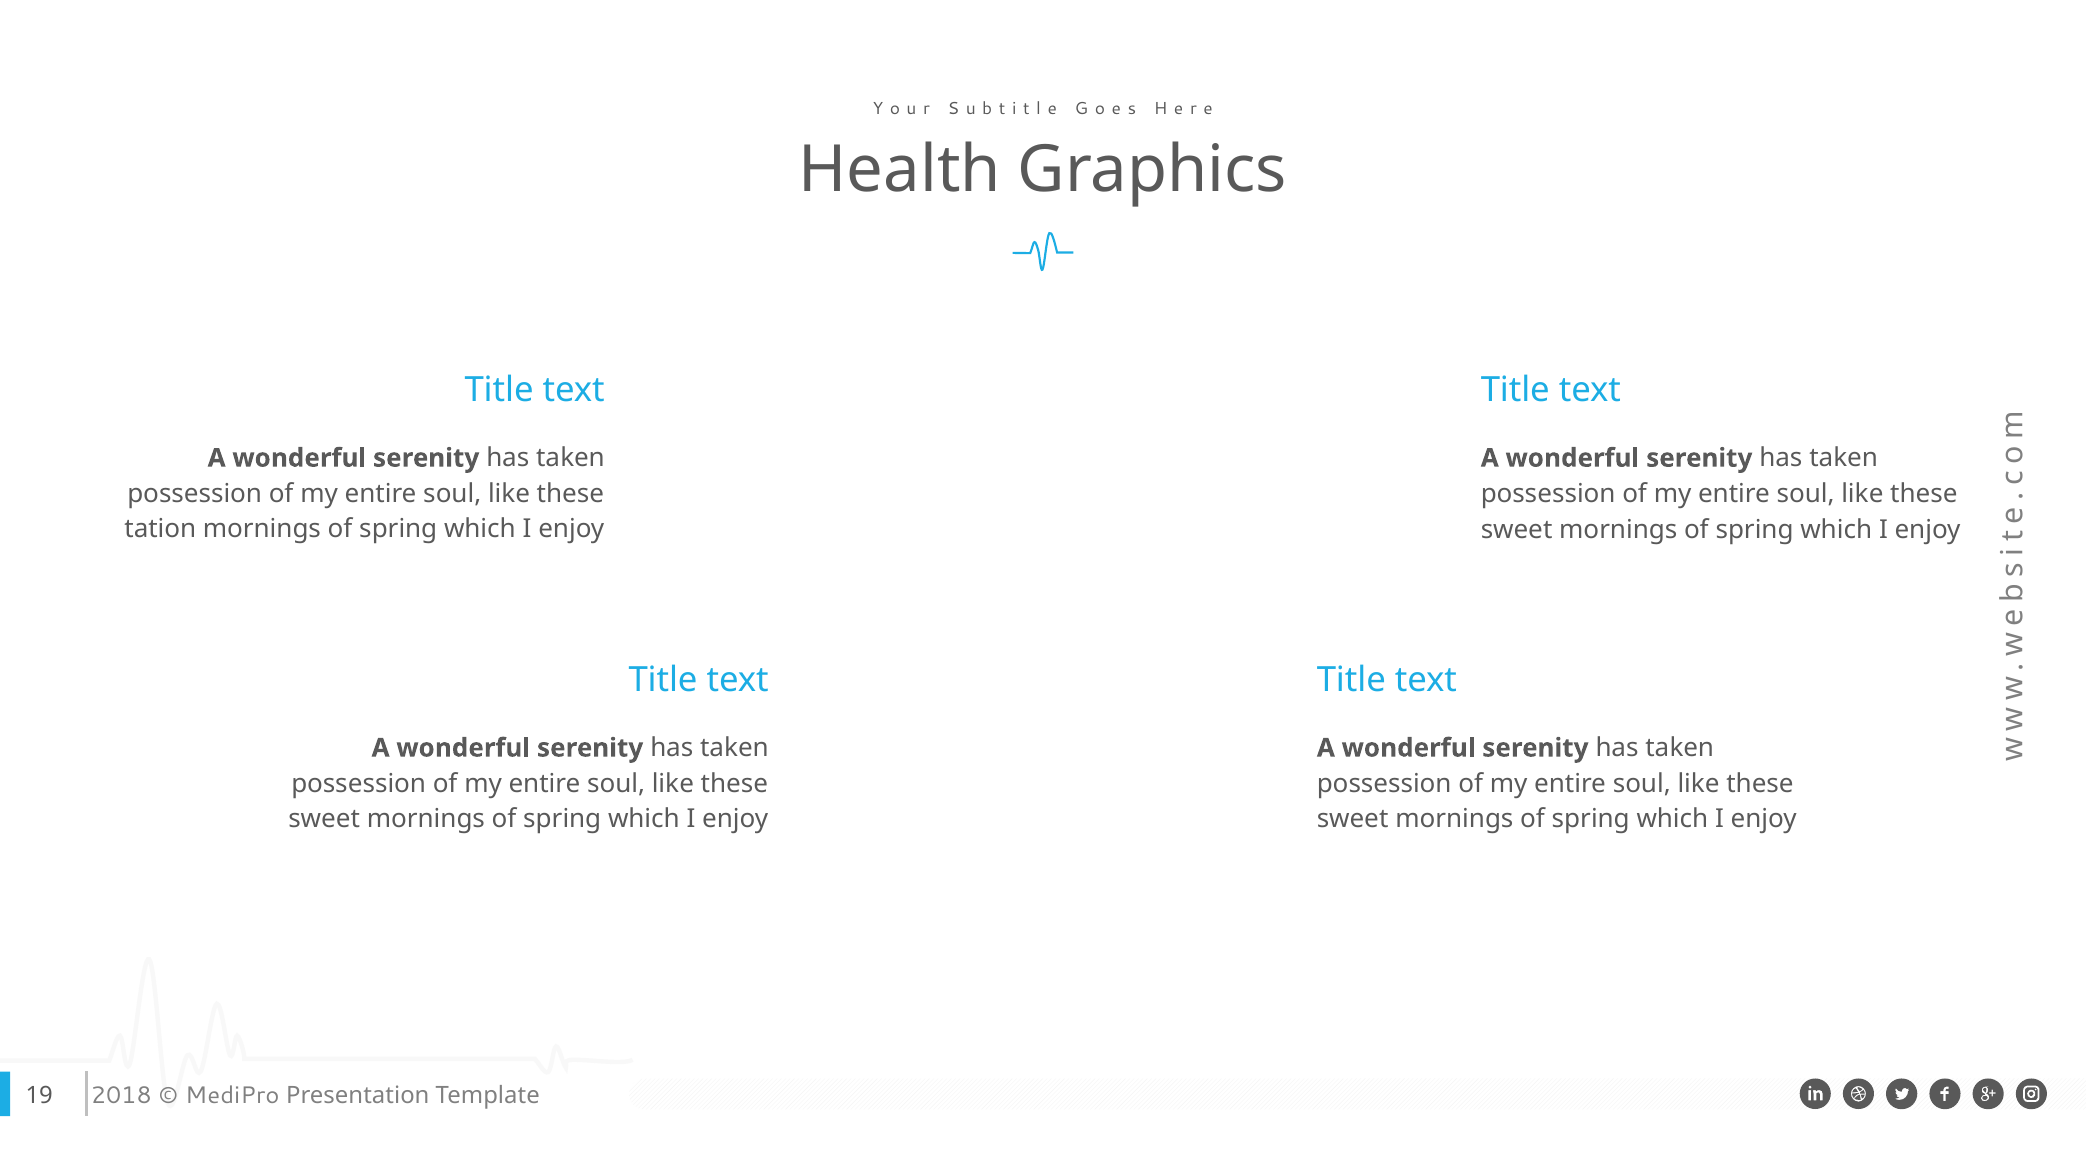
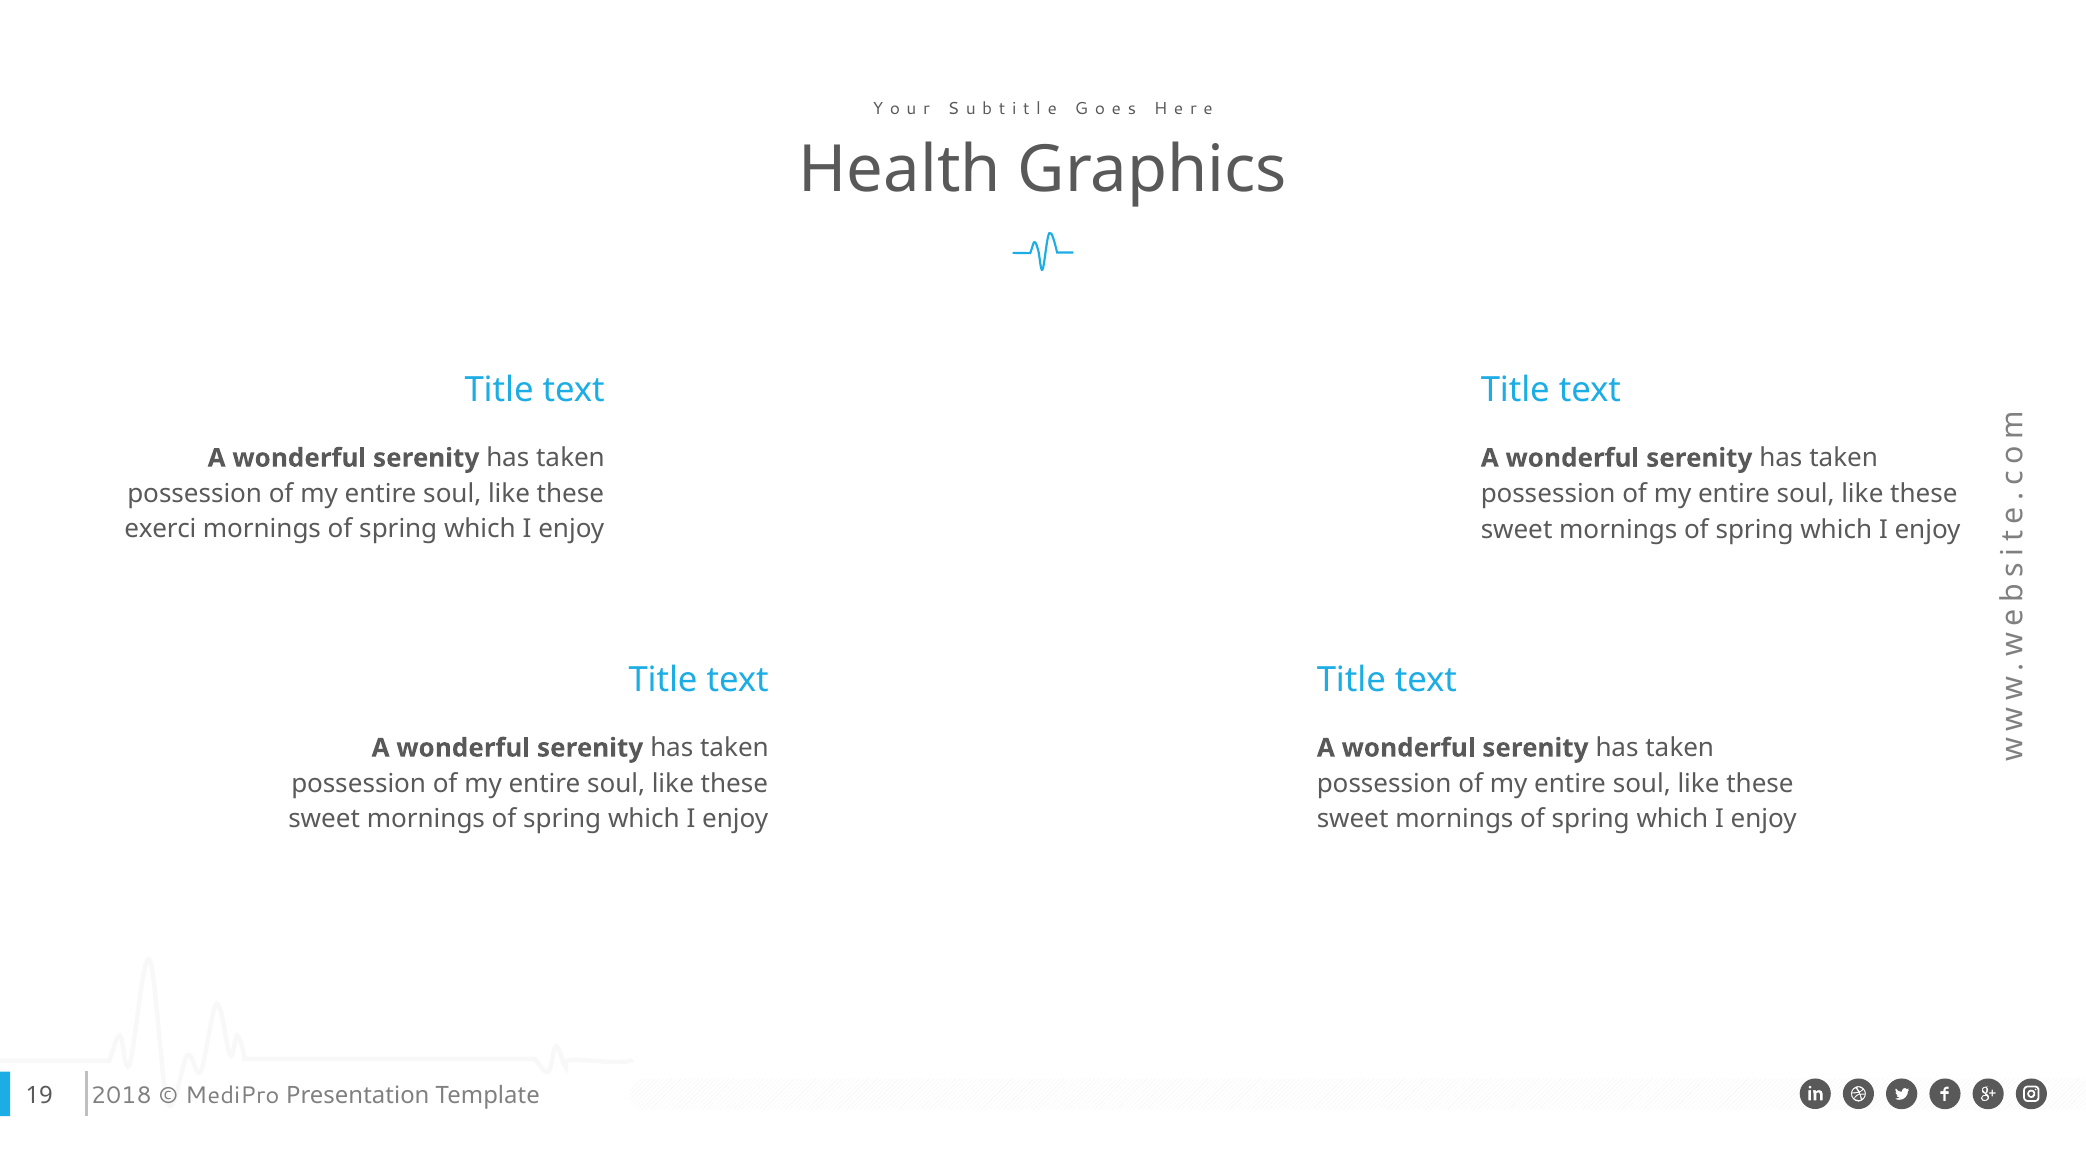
tation: tation -> exerci
